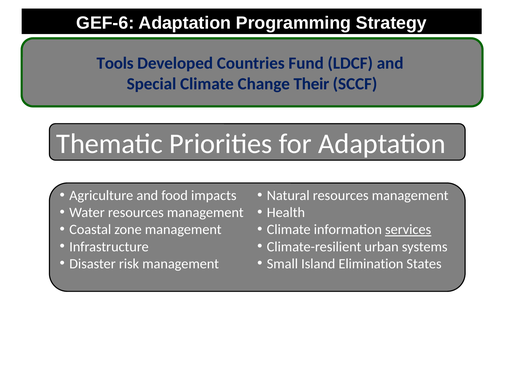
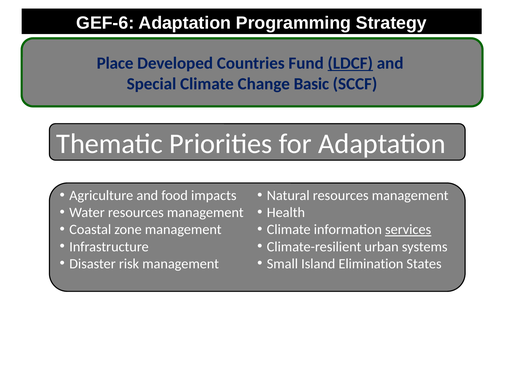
Tools: Tools -> Place
LDCF underline: none -> present
Their: Their -> Basic
